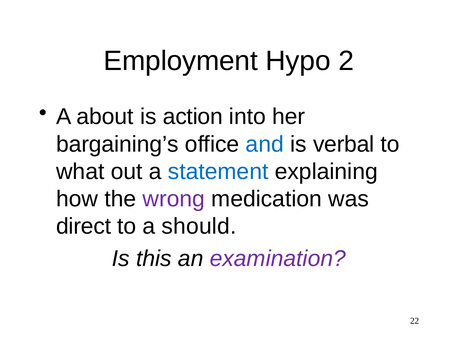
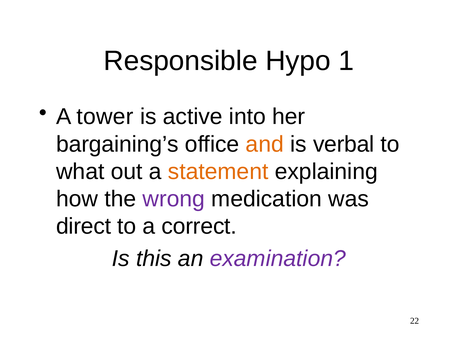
Employment: Employment -> Responsible
2: 2 -> 1
about: about -> tower
action: action -> active
and colour: blue -> orange
statement colour: blue -> orange
should: should -> correct
